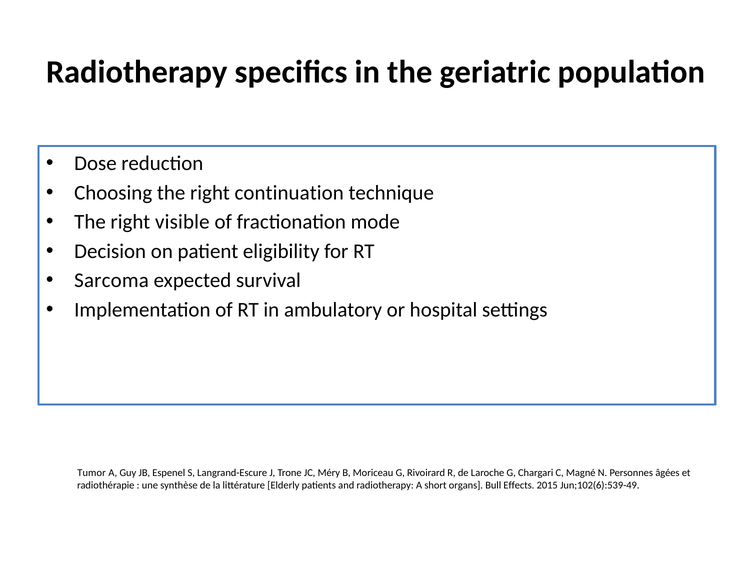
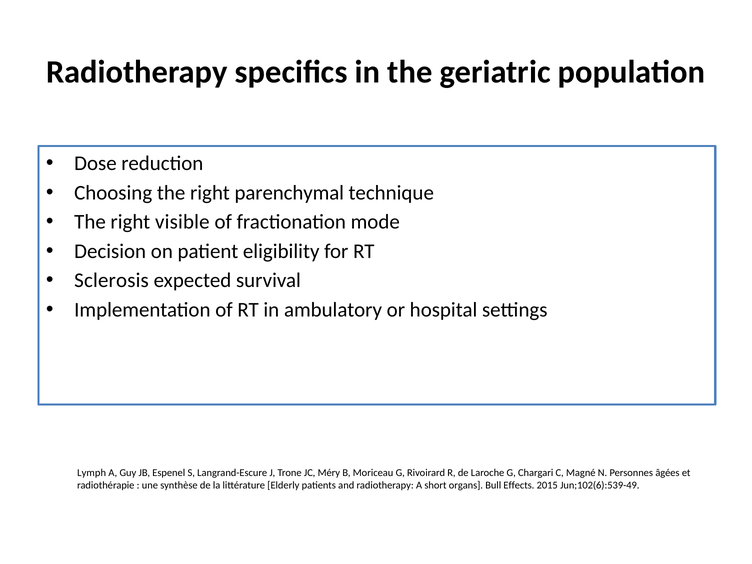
continuation: continuation -> parenchymal
Sarcoma: Sarcoma -> Sclerosis
Tumor: Tumor -> Lymph
